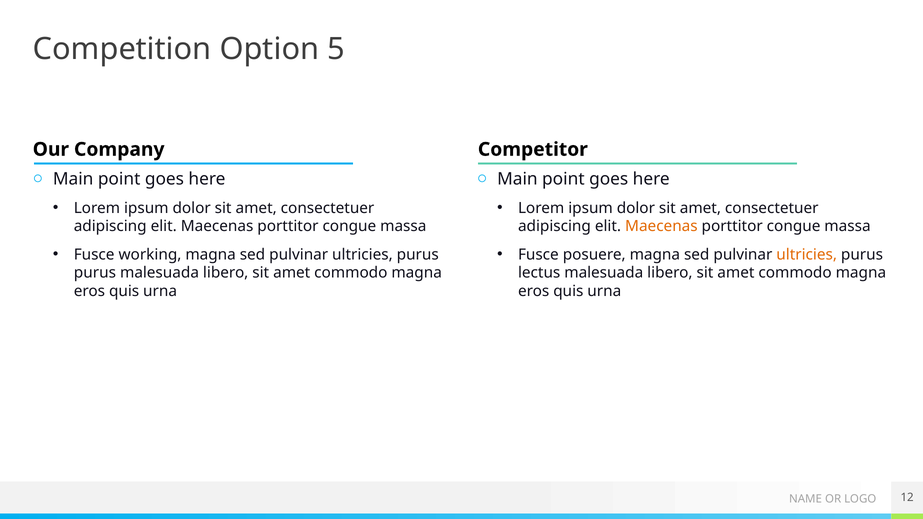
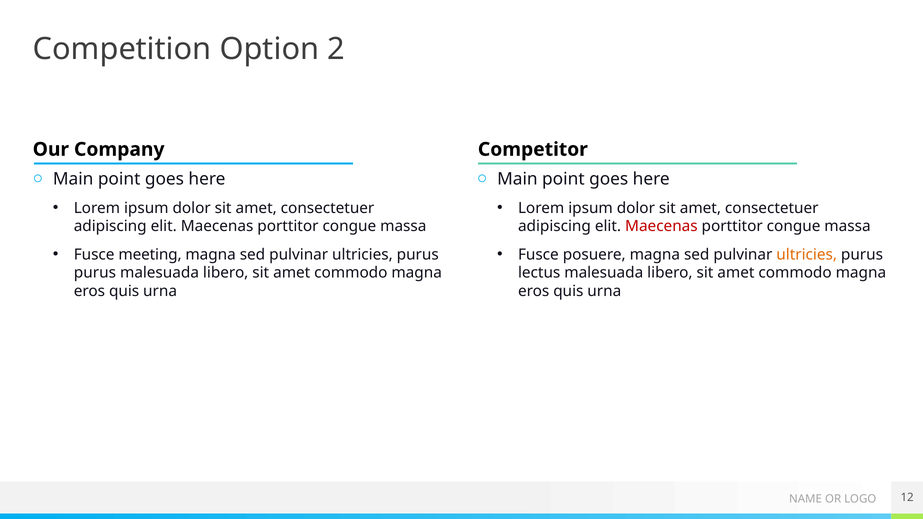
5: 5 -> 2
Maecenas at (661, 227) colour: orange -> red
working: working -> meeting
